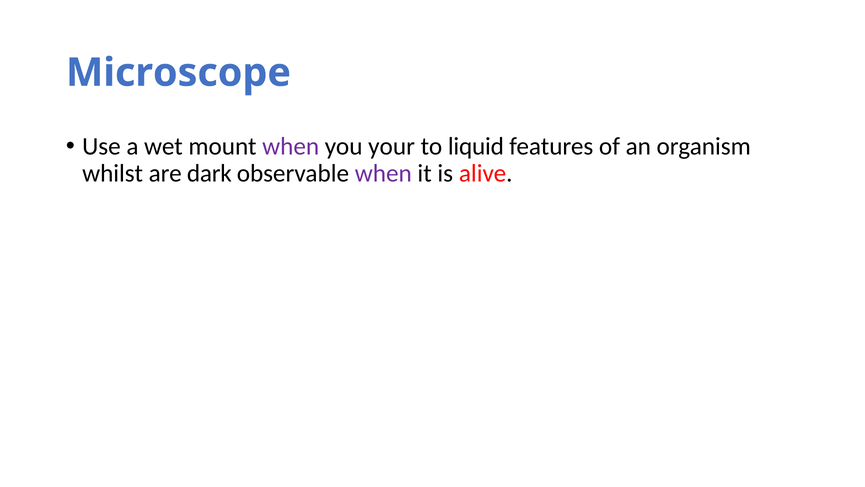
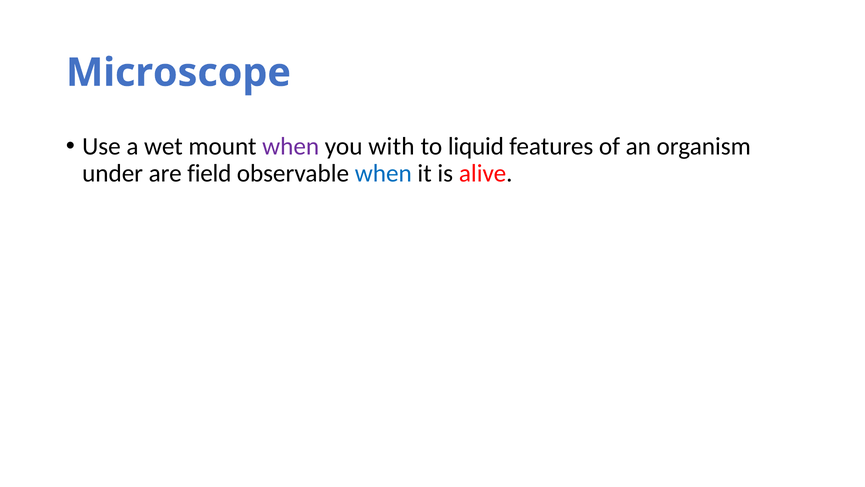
your: your -> with
whilst: whilst -> under
dark: dark -> field
when at (383, 173) colour: purple -> blue
